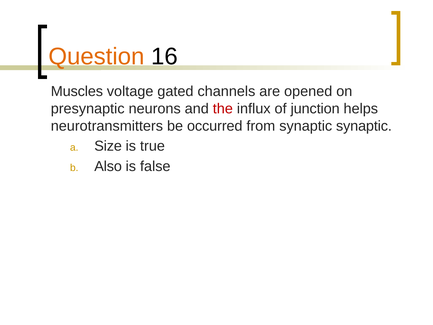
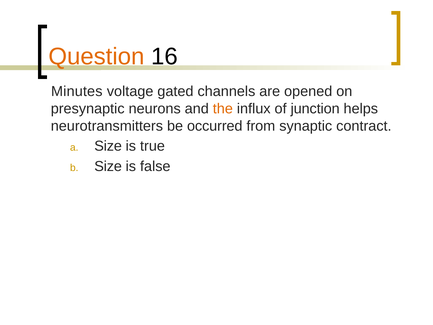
Muscles: Muscles -> Minutes
the colour: red -> orange
synaptic synaptic: synaptic -> contract
Also at (108, 166): Also -> Size
